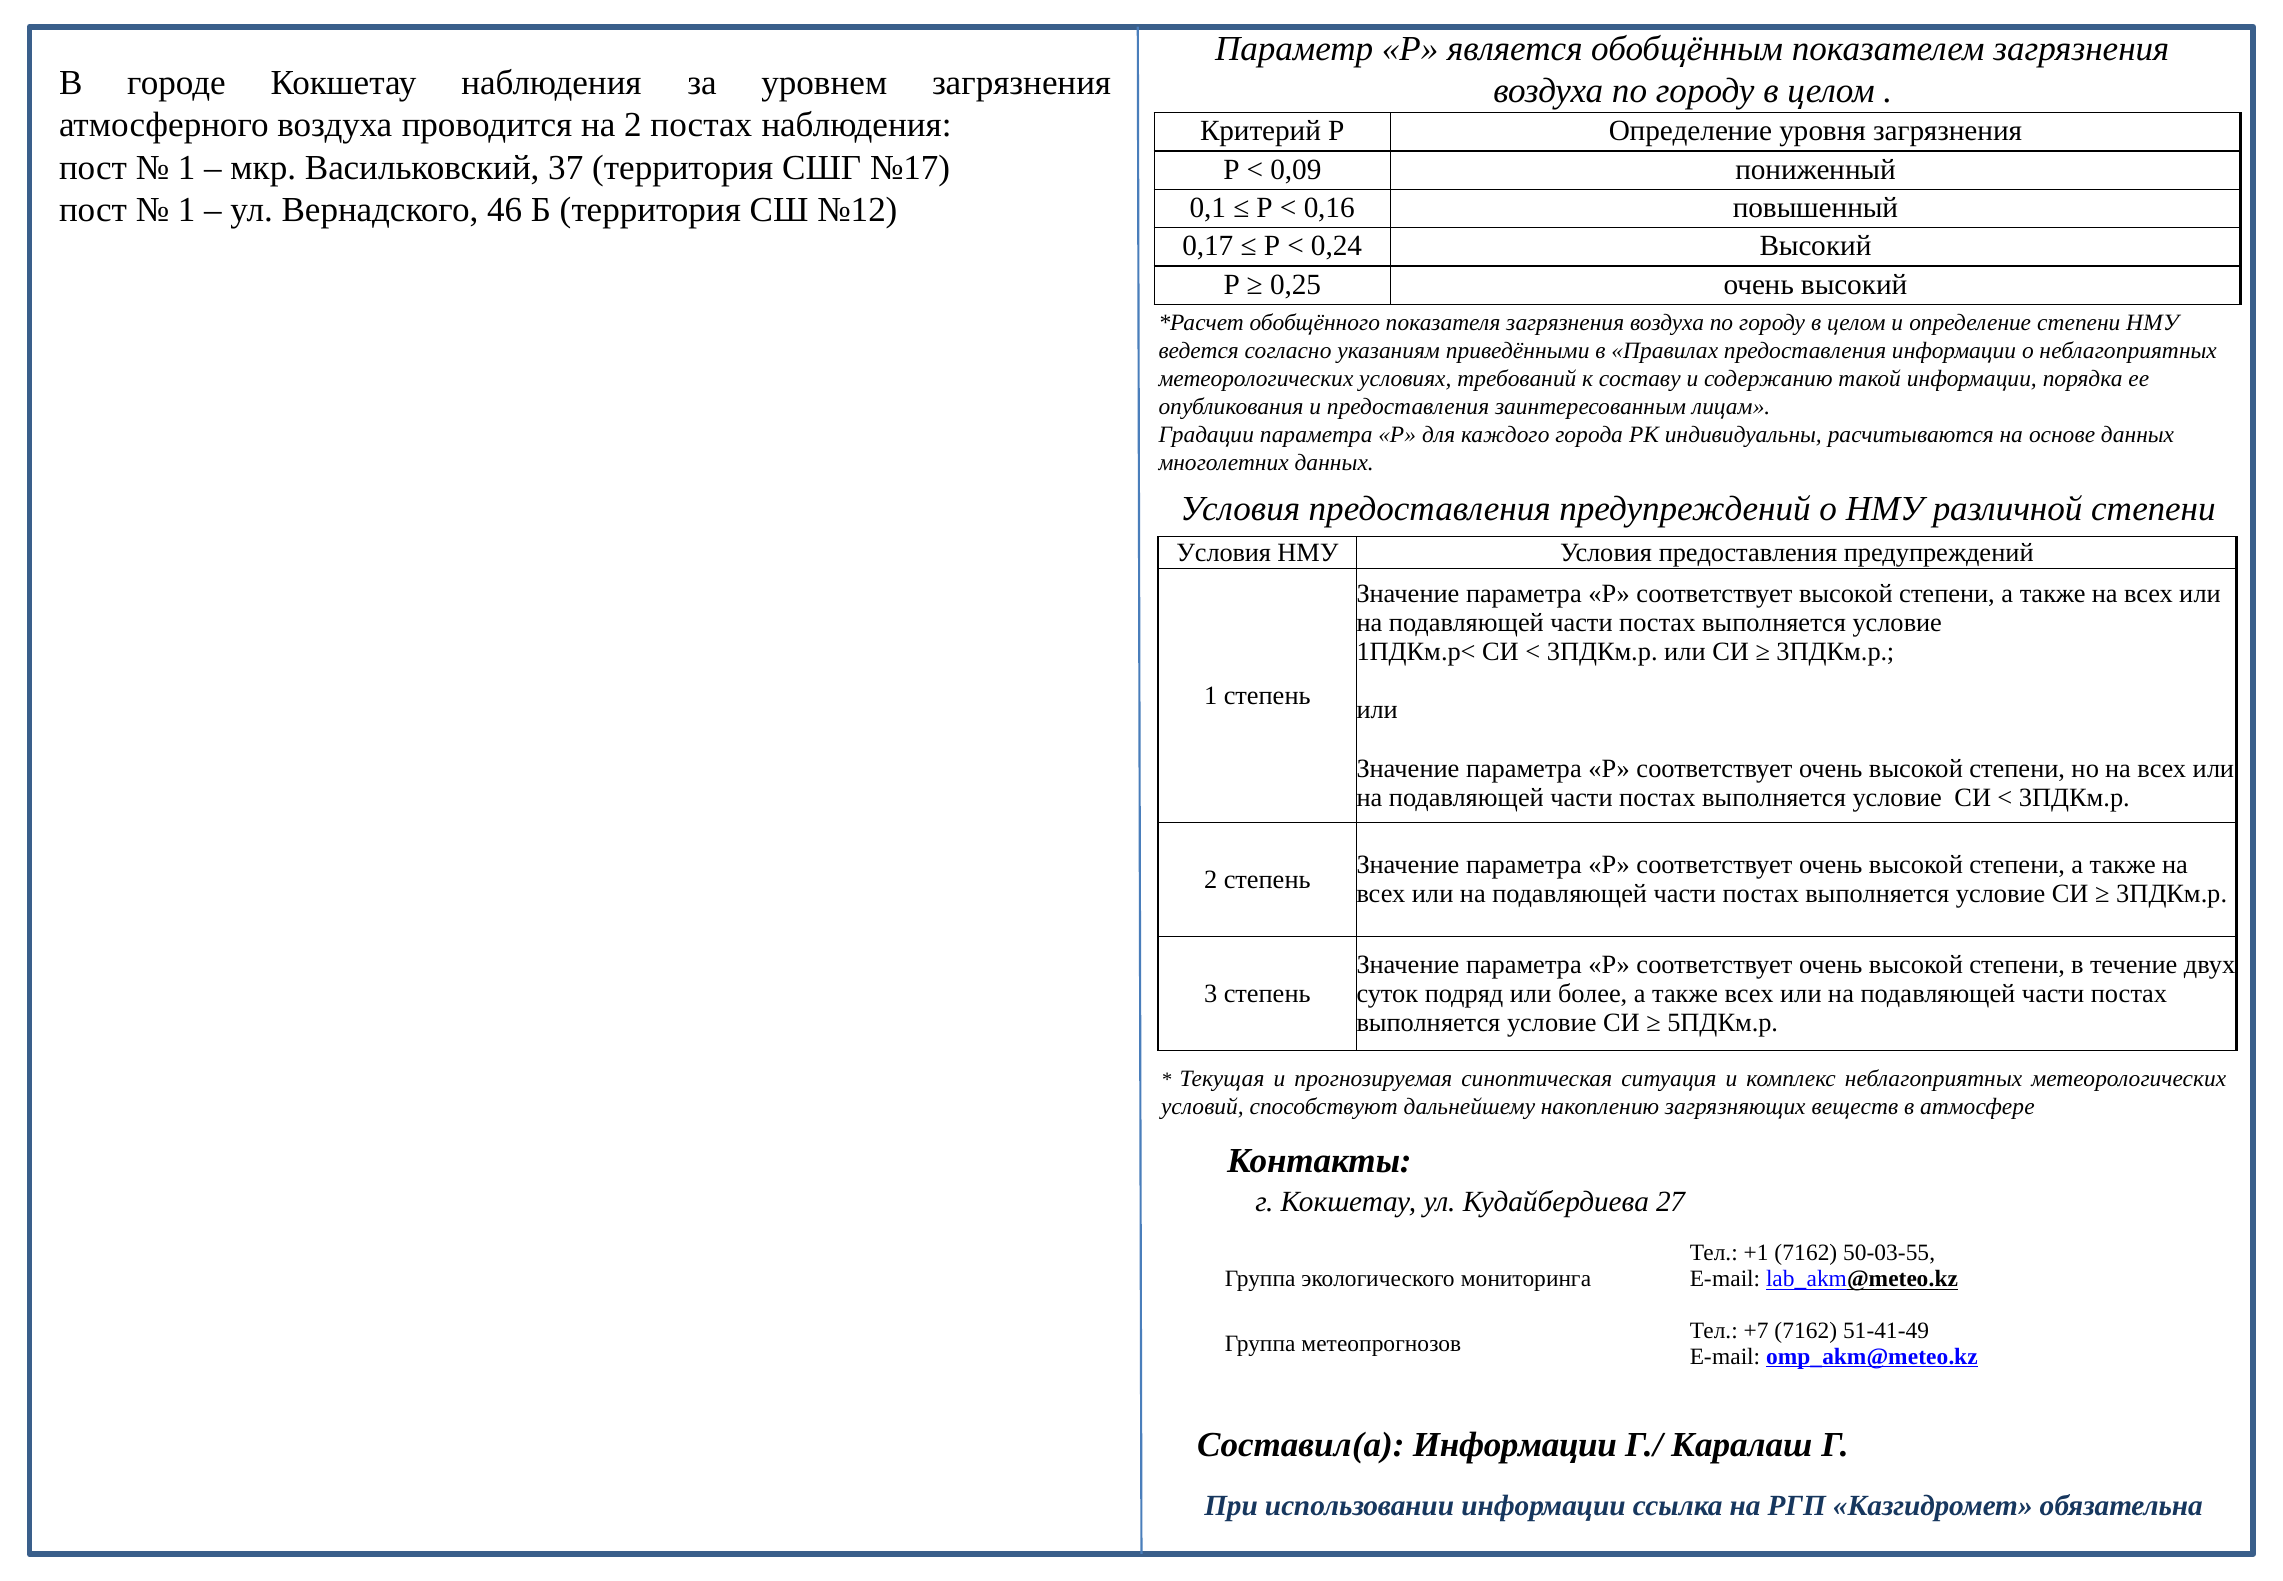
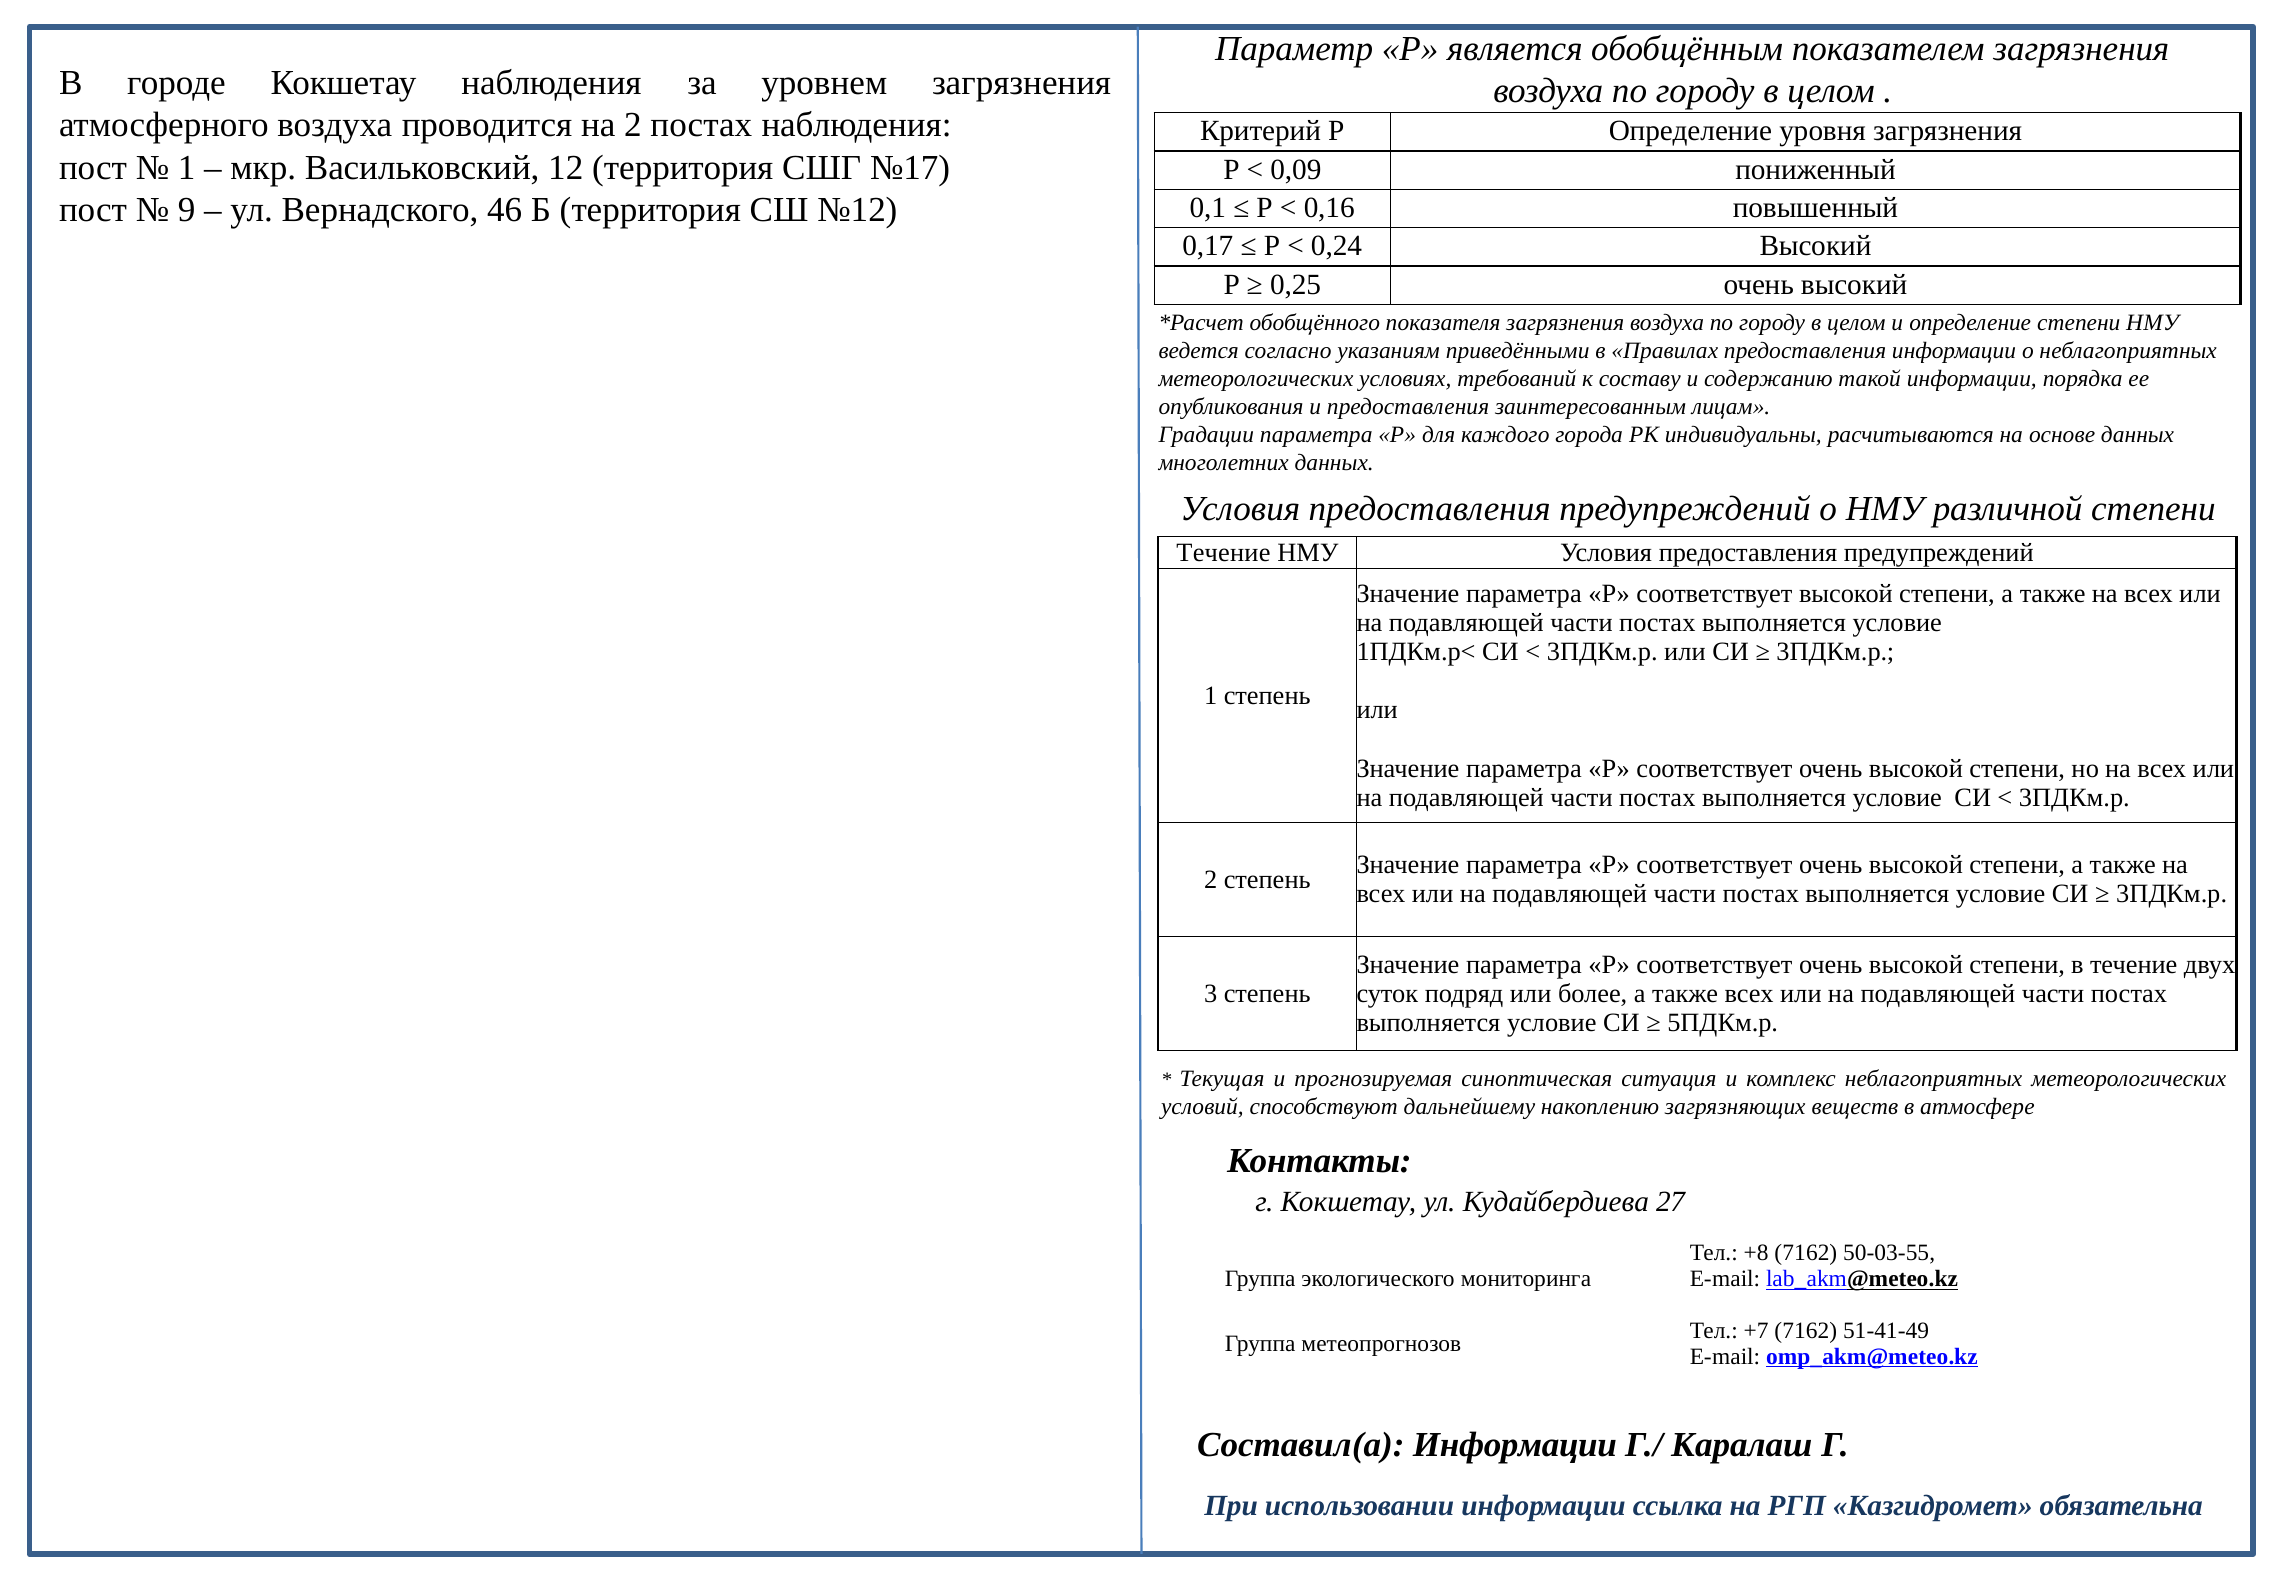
37: 37 -> 12
1 at (187, 210): 1 -> 9
Условия at (1224, 553): Условия -> Течение
+1: +1 -> +8
